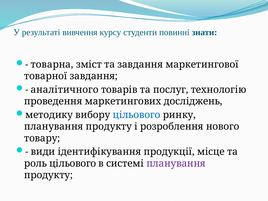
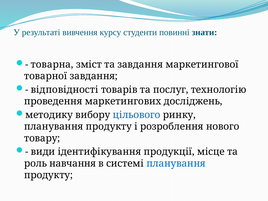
аналітичного: аналітичного -> відповідності
роль цільового: цільового -> навчання
планування at (176, 163) colour: purple -> blue
